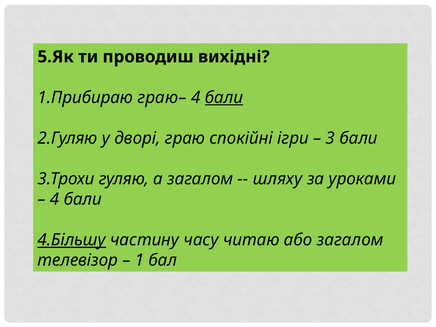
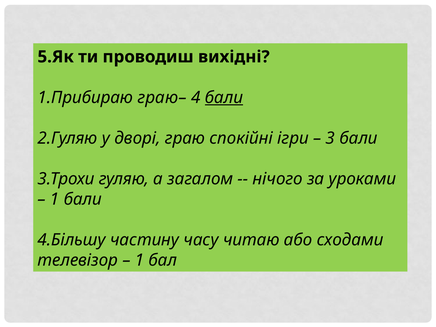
шляху: шляху -> нічого
4 at (55, 199): 4 -> 1
4.Більшу underline: present -> none
або загалом: загалом -> сходами
